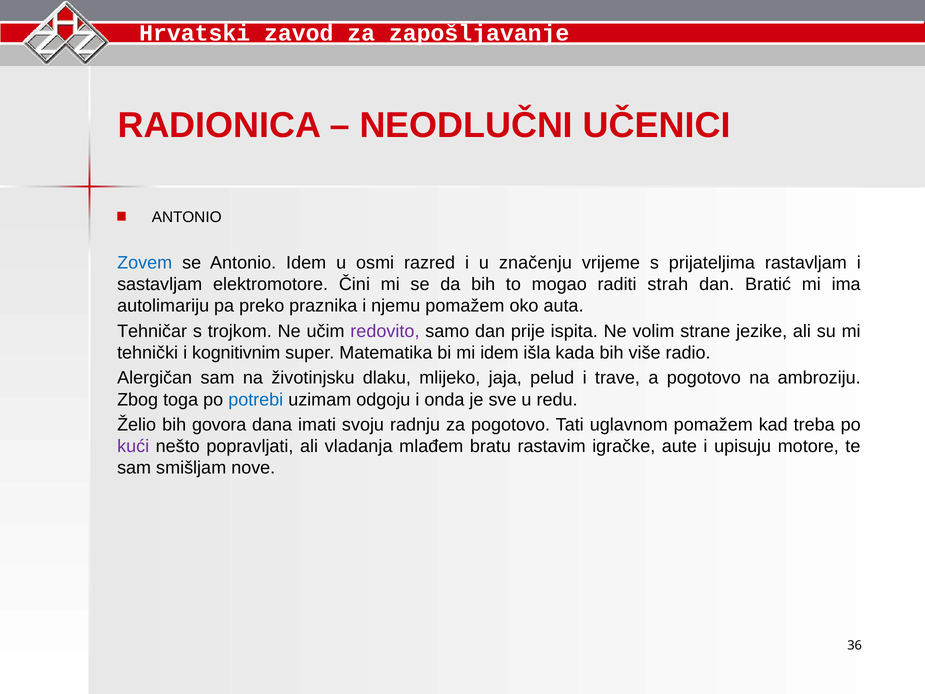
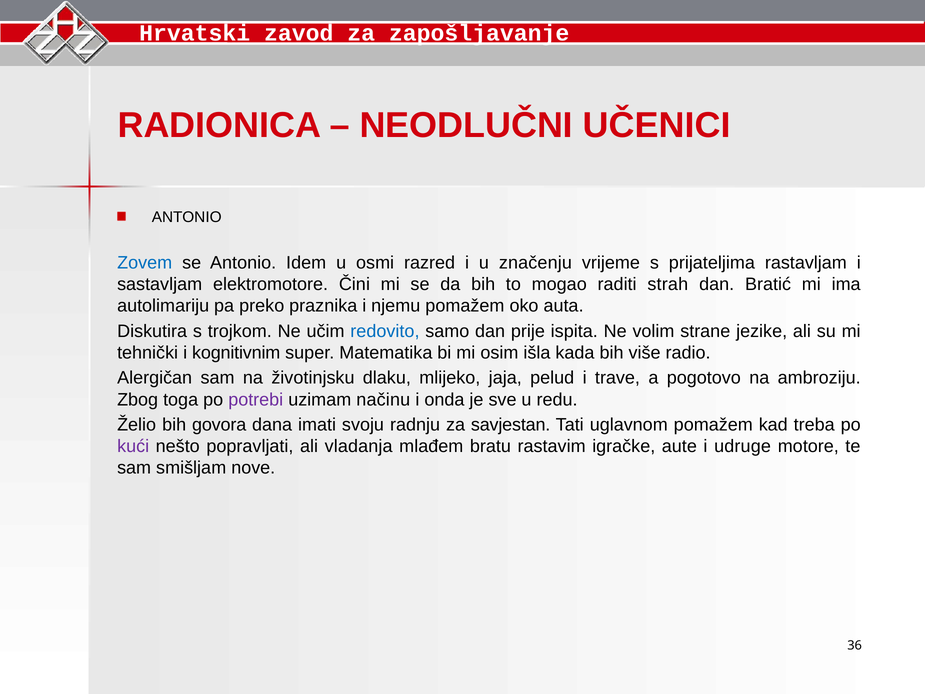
Tehničar: Tehničar -> Diskutira
redovito colour: purple -> blue
mi idem: idem -> osim
potrebi colour: blue -> purple
odgoju: odgoju -> načinu
za pogotovo: pogotovo -> savjestan
upisuju: upisuju -> udruge
